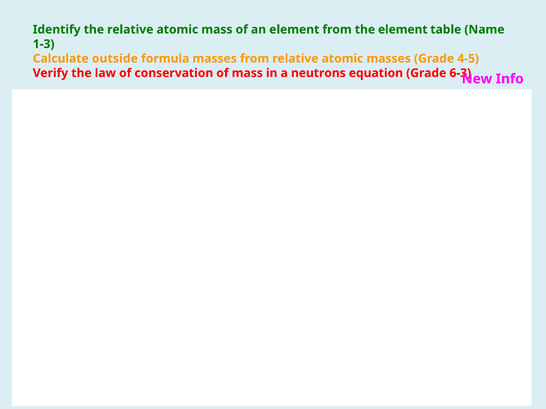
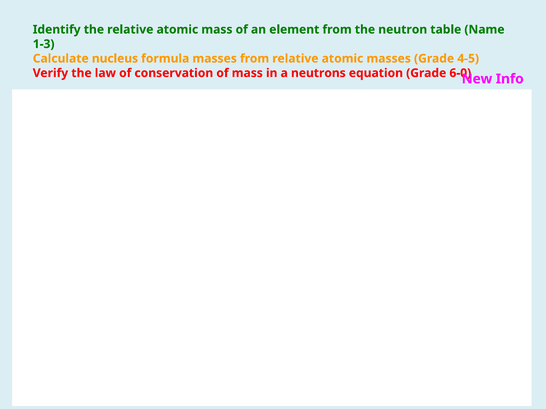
the element: element -> neutron
outside: outside -> nucleus
6-3: 6-3 -> 6-0
